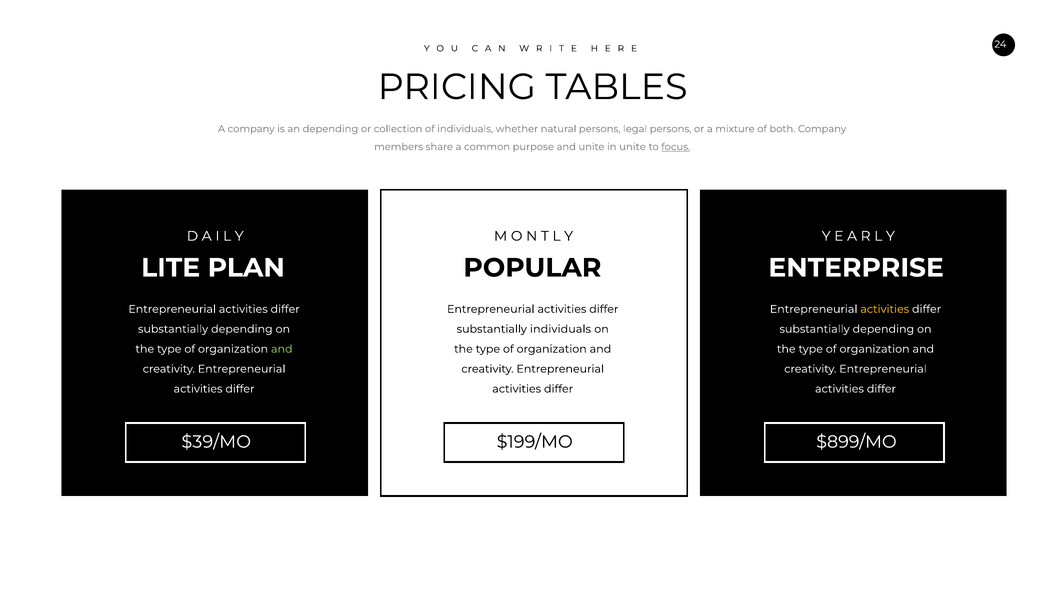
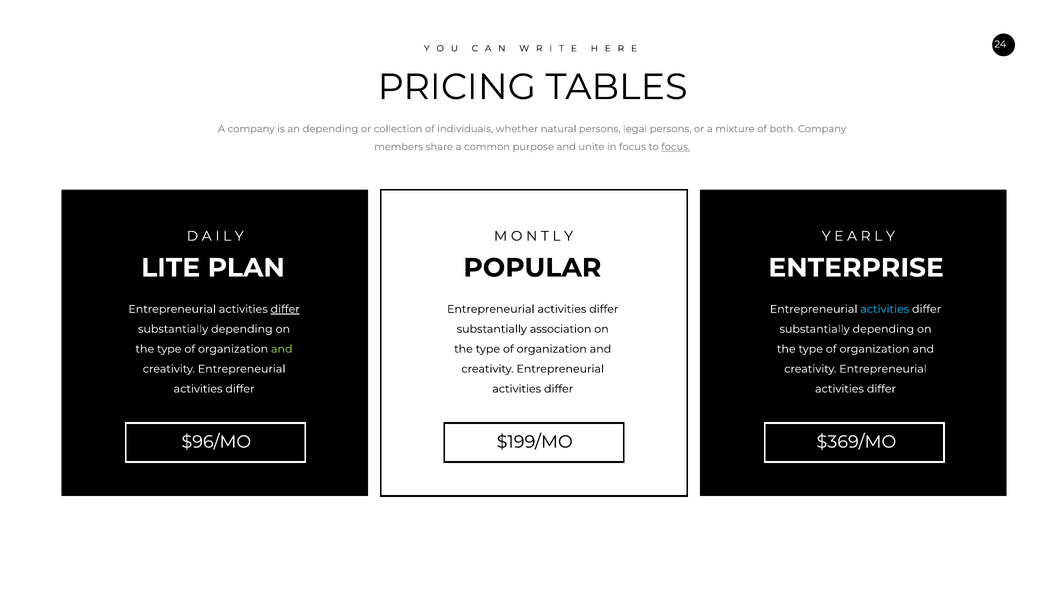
in unite: unite -> focus
differ at (285, 309) underline: none -> present
activities at (885, 309) colour: yellow -> light blue
substantially individuals: individuals -> association
$39/MO: $39/MO -> $96/MO
$899/MO: $899/MO -> $369/MO
